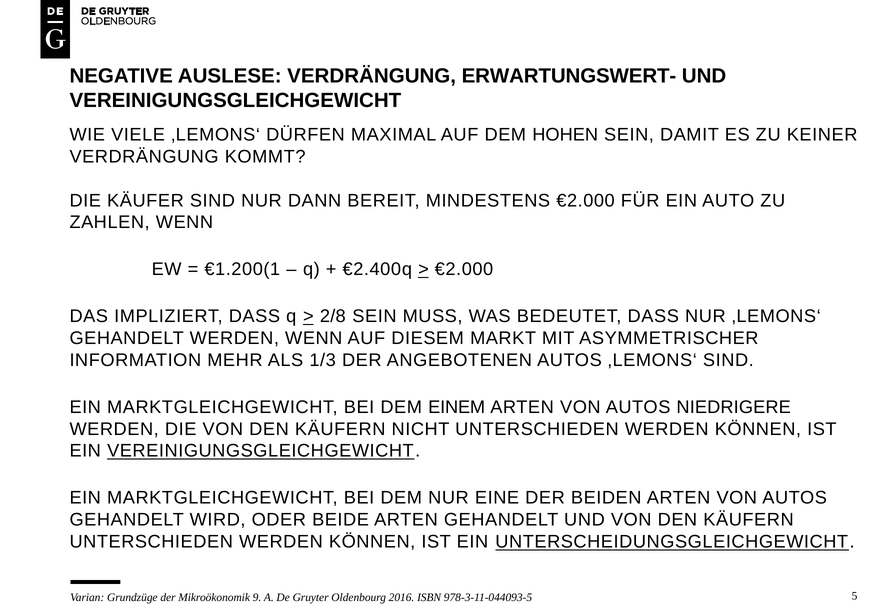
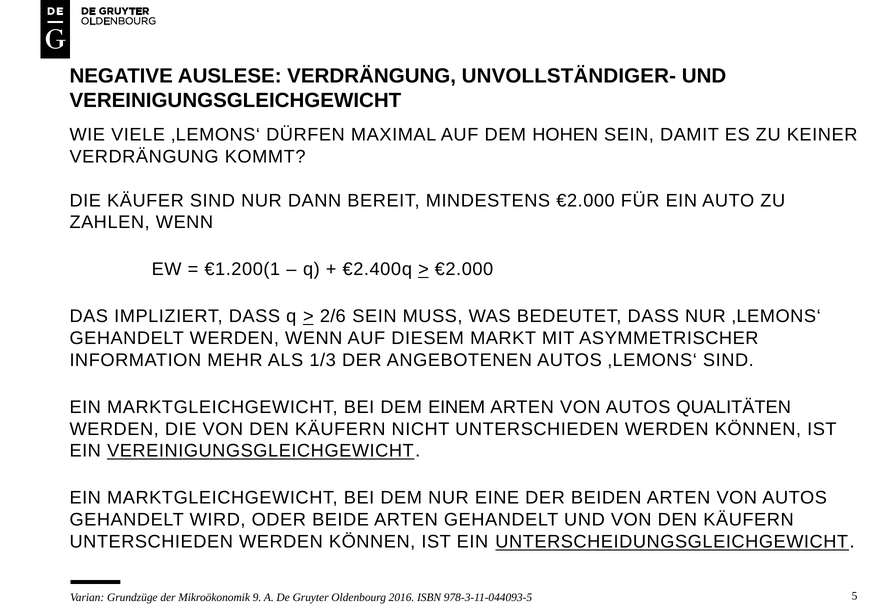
ERWARTUNGSWERT-: ERWARTUNGSWERT- -> UNVOLLSTÄNDIGER-
2/8: 2/8 -> 2/6
NIEDRIGERE: NIEDRIGERE -> QUALITÄTEN
